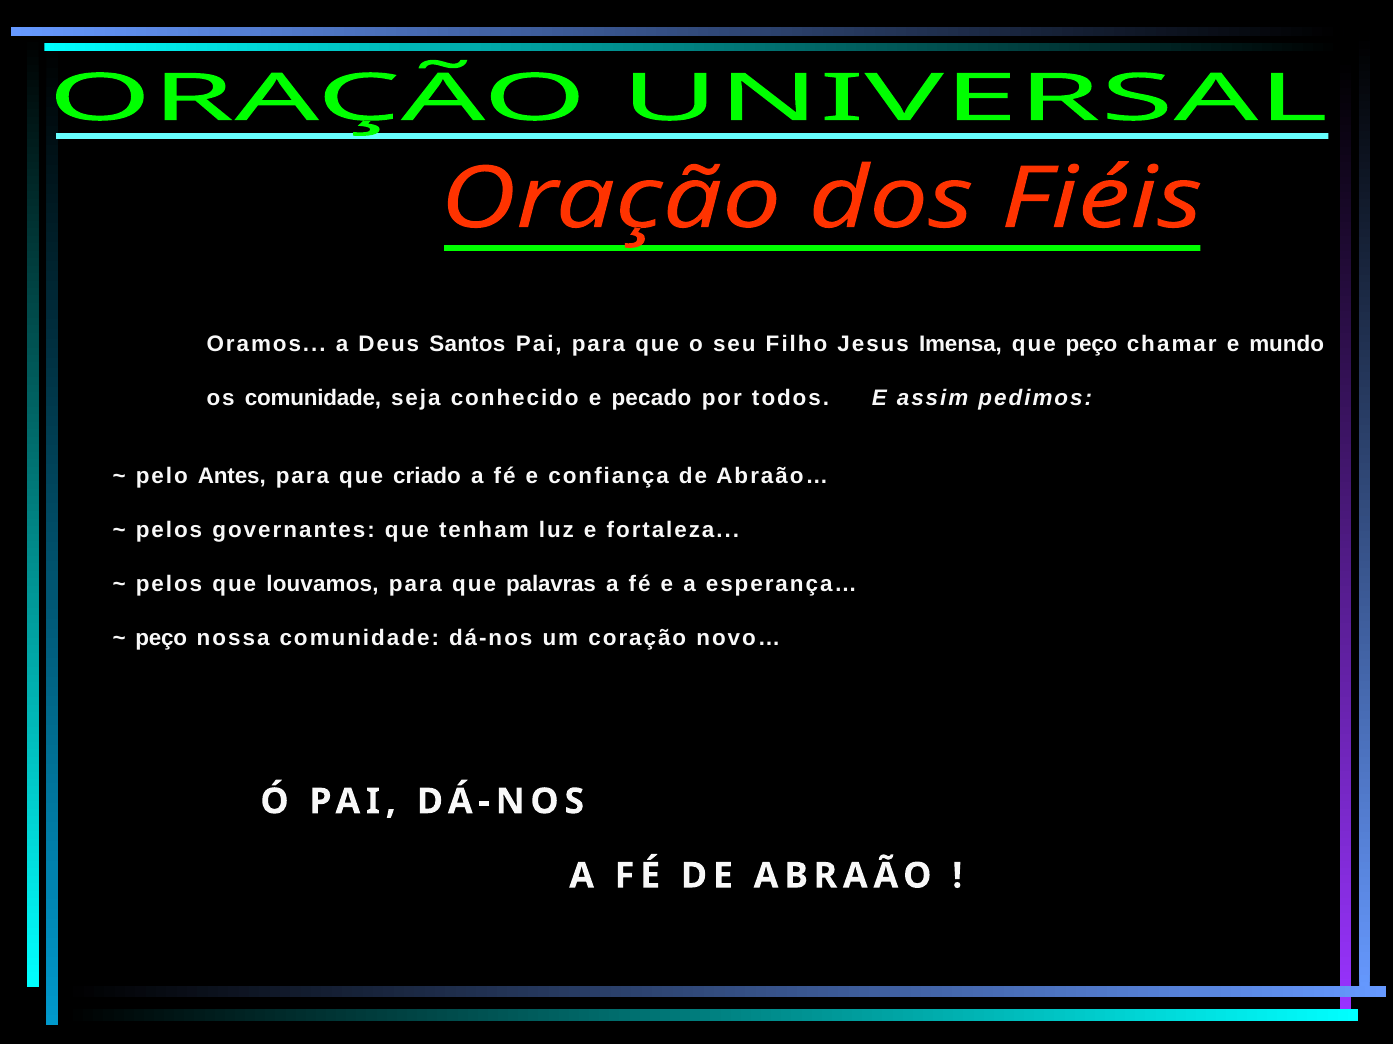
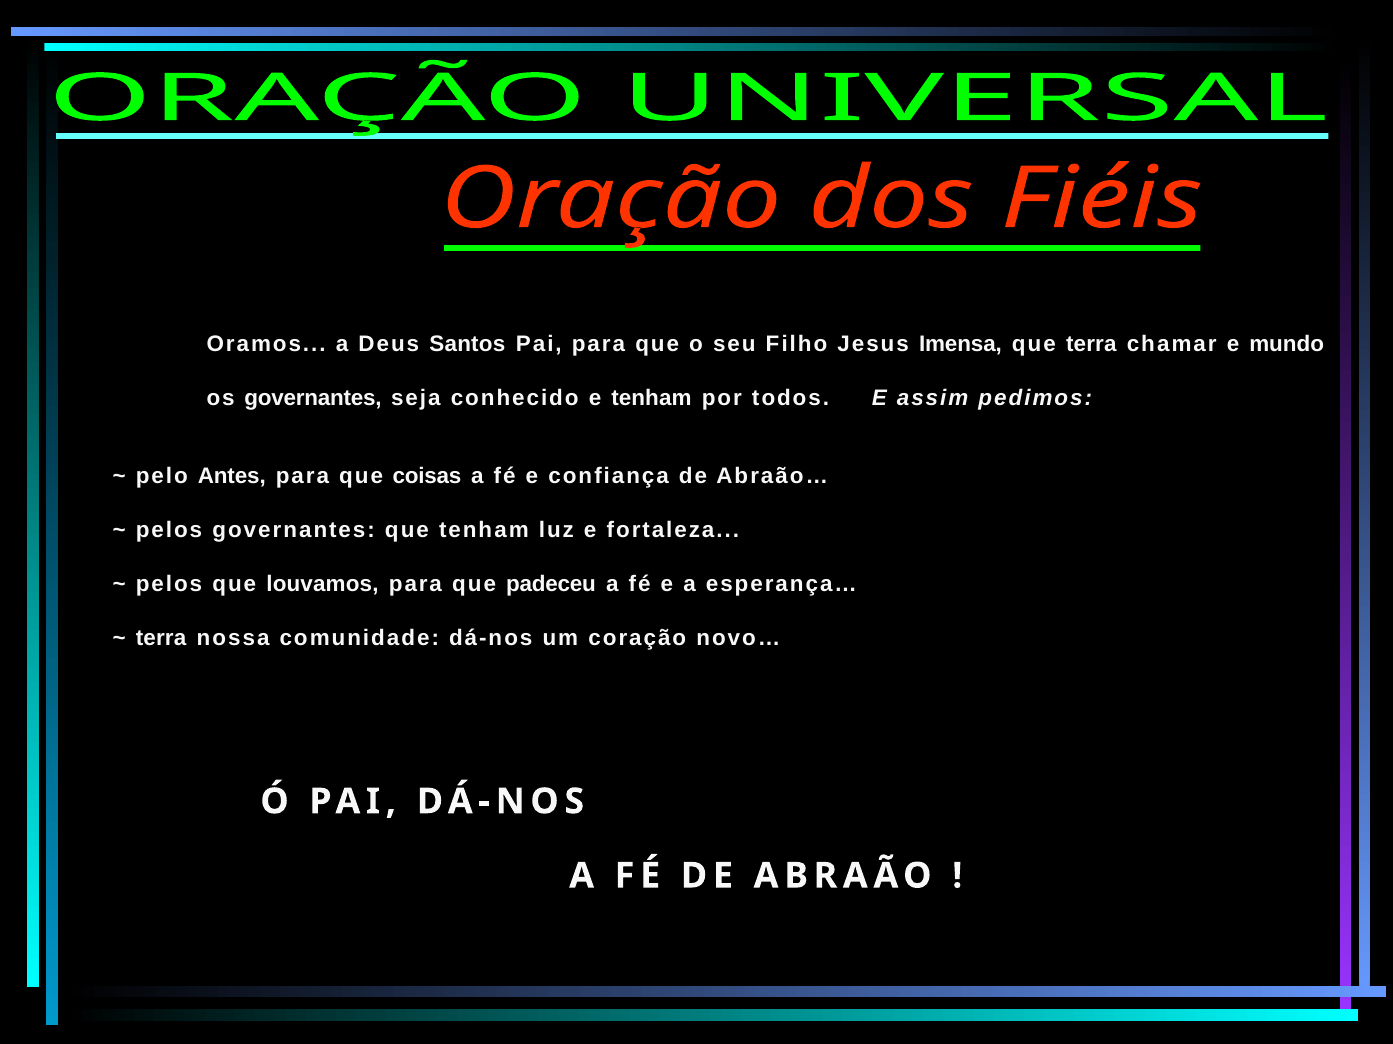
que peço: peço -> terra
os comunidade: comunidade -> governantes
e pecado: pecado -> tenham
criado: criado -> coisas
palavras: palavras -> padeceu
peço at (161, 639): peço -> terra
